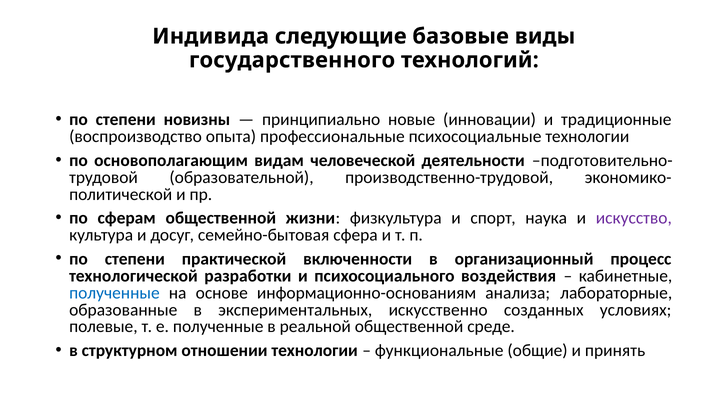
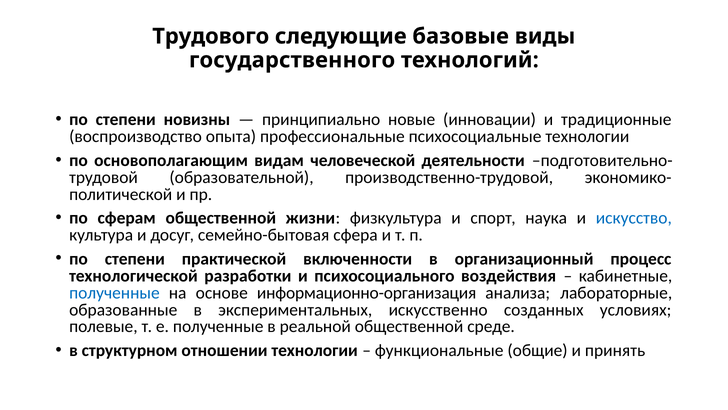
Индивида: Индивида -> Трудового
искусство colour: purple -> blue
информационно-основаниям: информационно-основаниям -> информационно-организация
